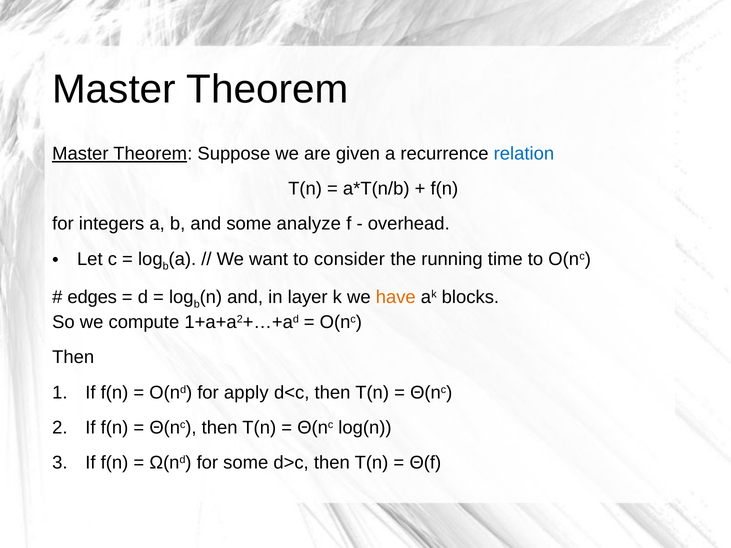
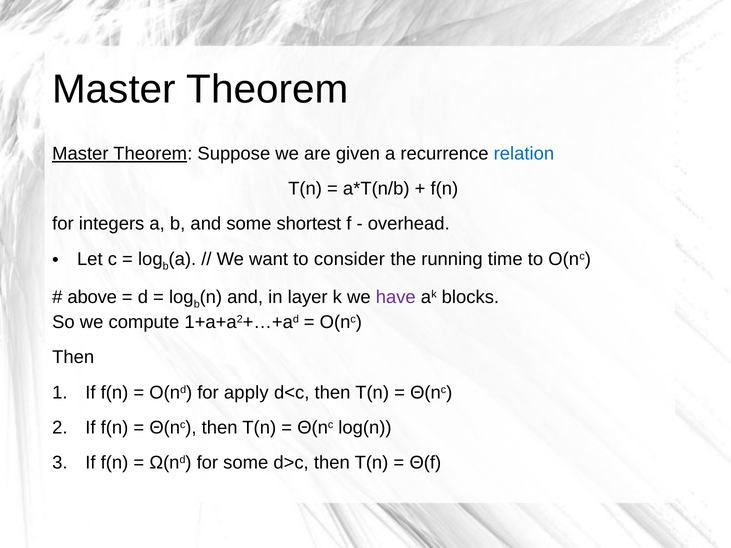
analyze: analyze -> shortest
edges: edges -> above
have colour: orange -> purple
